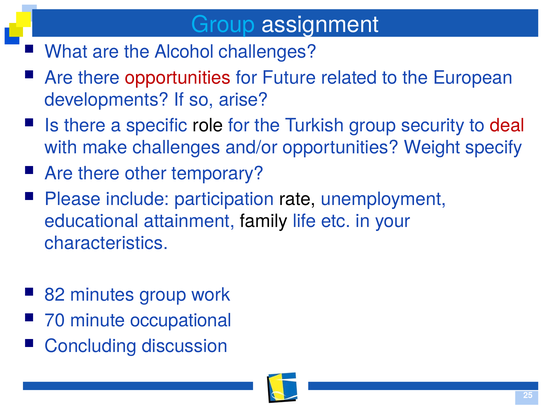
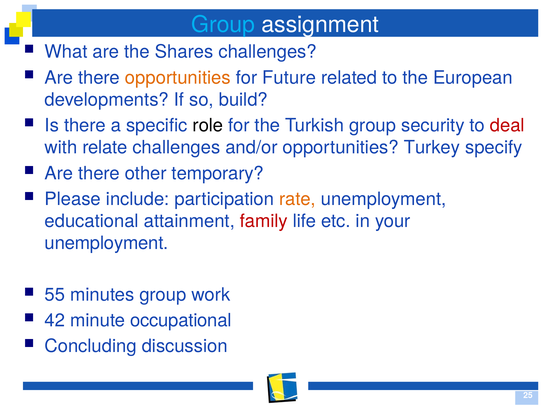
Alcohol: Alcohol -> Shares
opportunities at (178, 78) colour: red -> orange
arise: arise -> build
make: make -> relate
Weight: Weight -> Turkey
rate colour: black -> orange
family colour: black -> red
characteristics at (106, 243): characteristics -> unemployment
82: 82 -> 55
70: 70 -> 42
